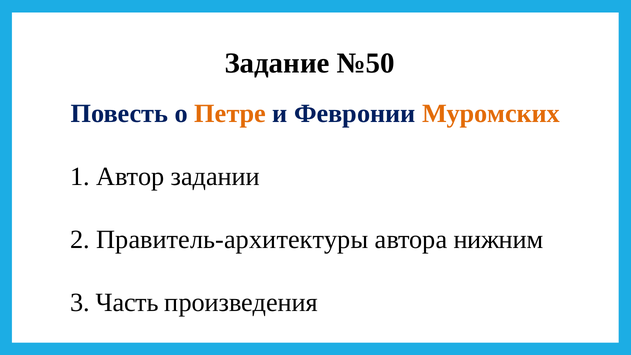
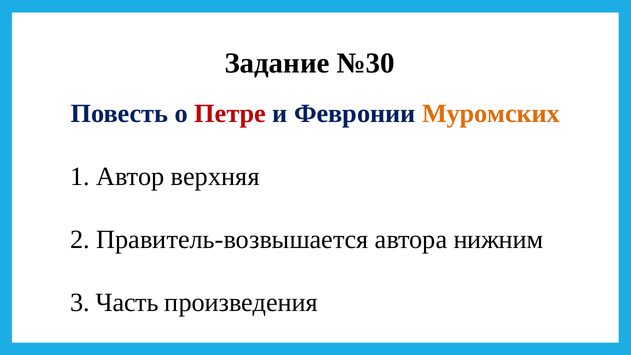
№50: №50 -> №30
Петре colour: orange -> red
задании: задании -> верхняя
Правитель-архитектуры: Правитель-архитектуры -> Правитель-возвышается
